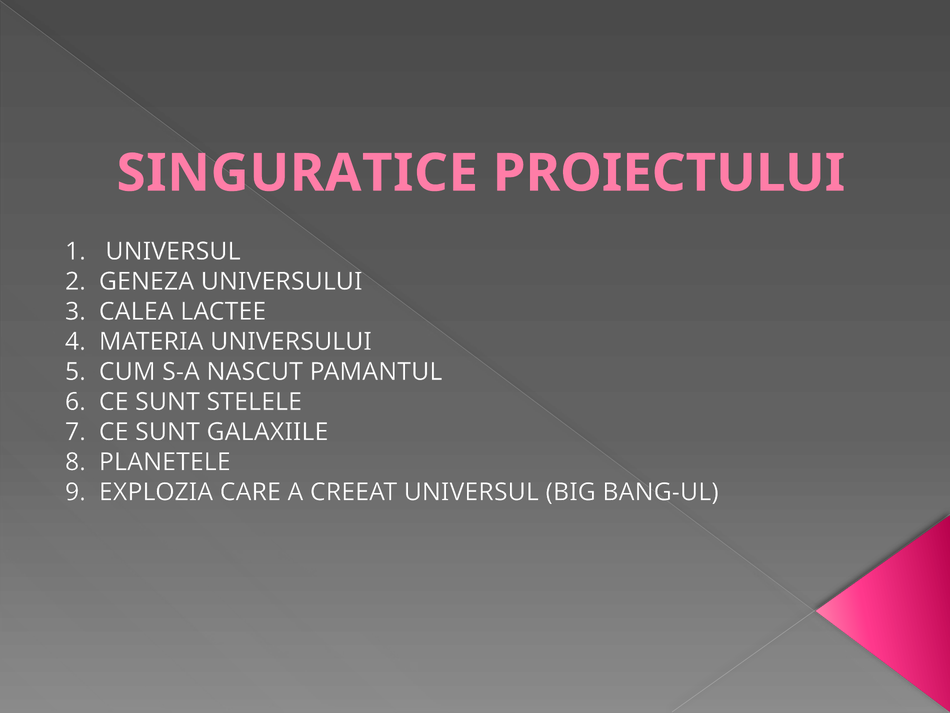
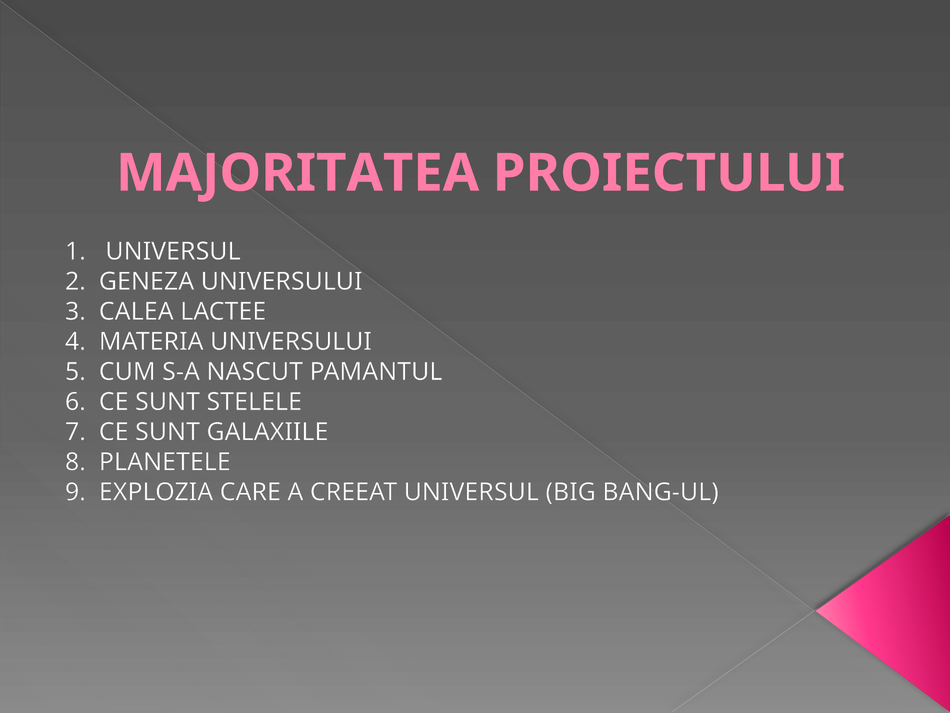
SINGURATICE: SINGURATICE -> MAJORITATEA
